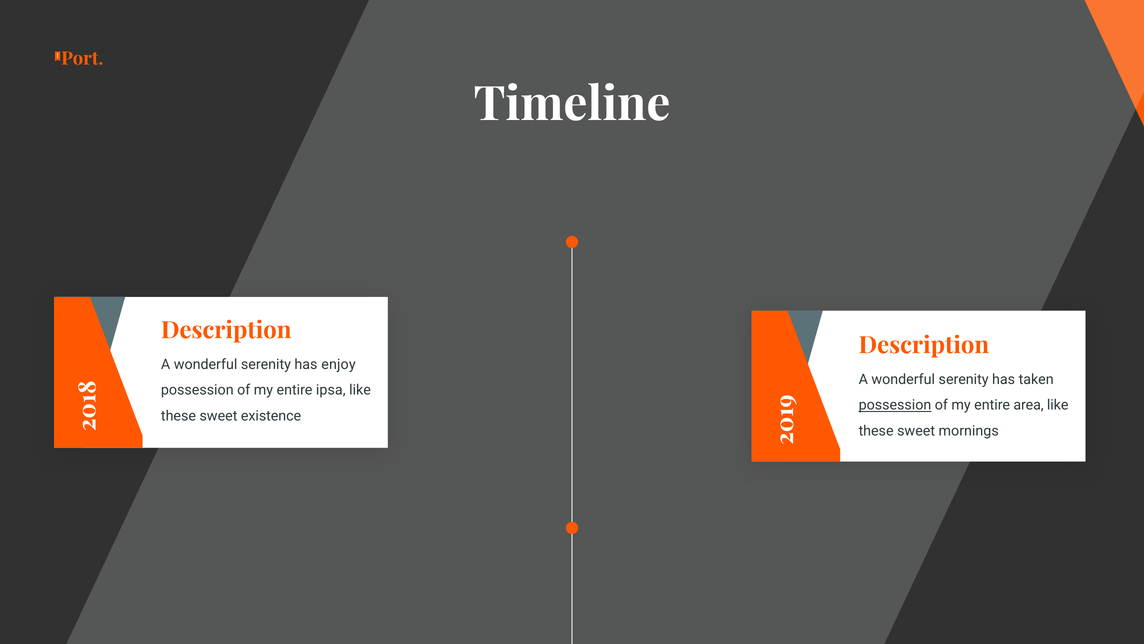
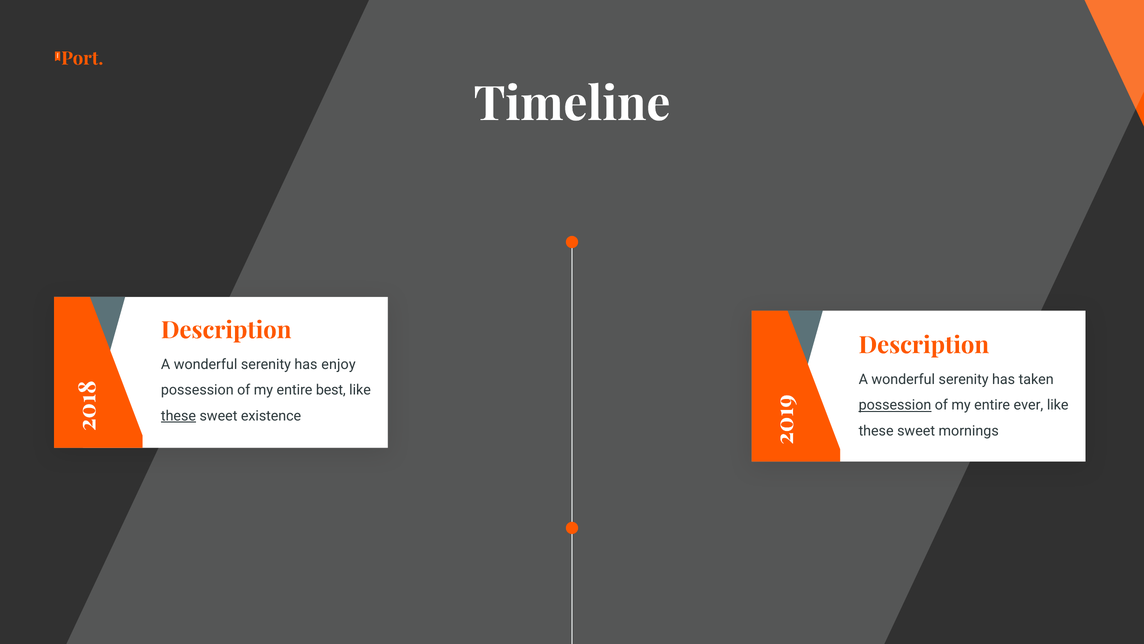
ipsa: ipsa -> best
area: area -> ever
these at (178, 416) underline: none -> present
